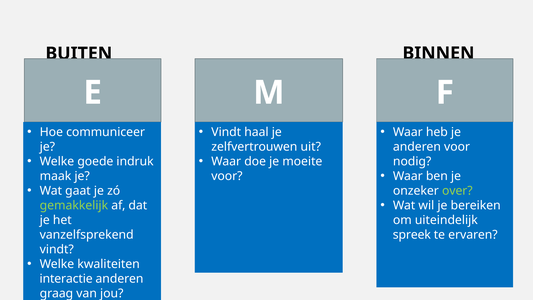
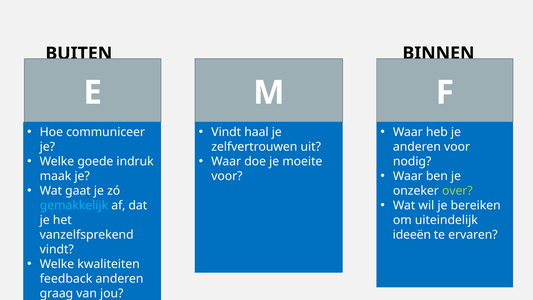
gemakkelijk colour: light green -> light blue
spreek: spreek -> ideeën
interactie: interactie -> feedback
